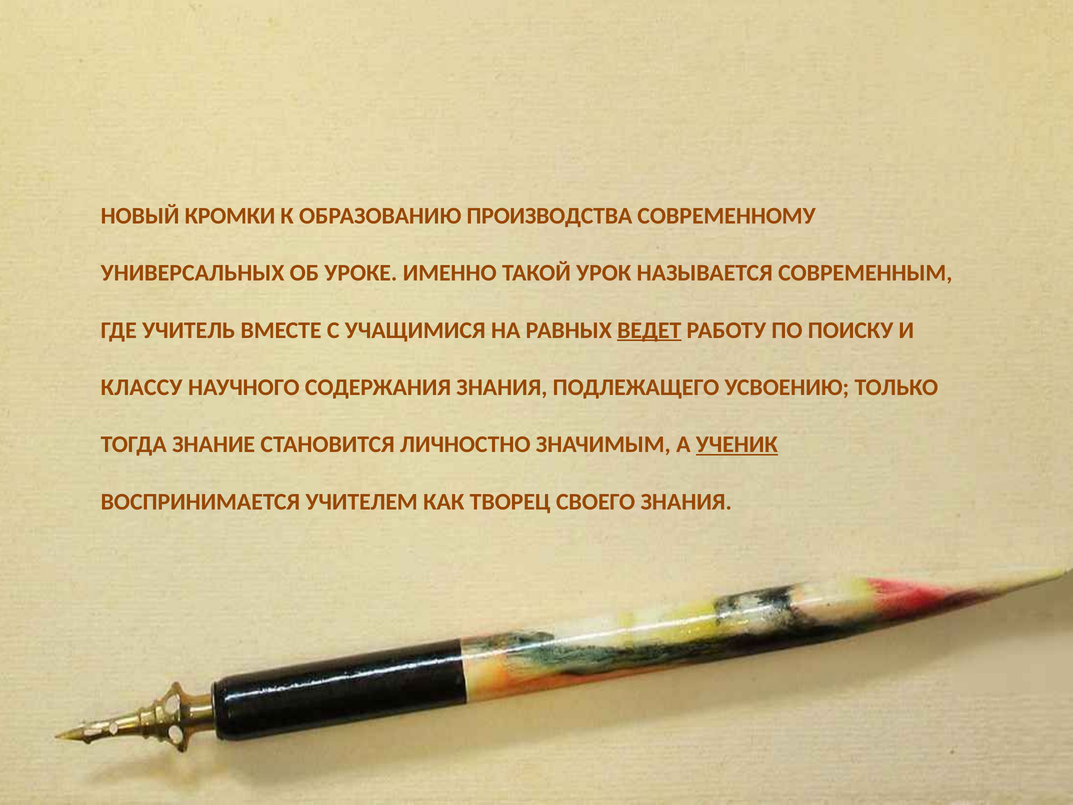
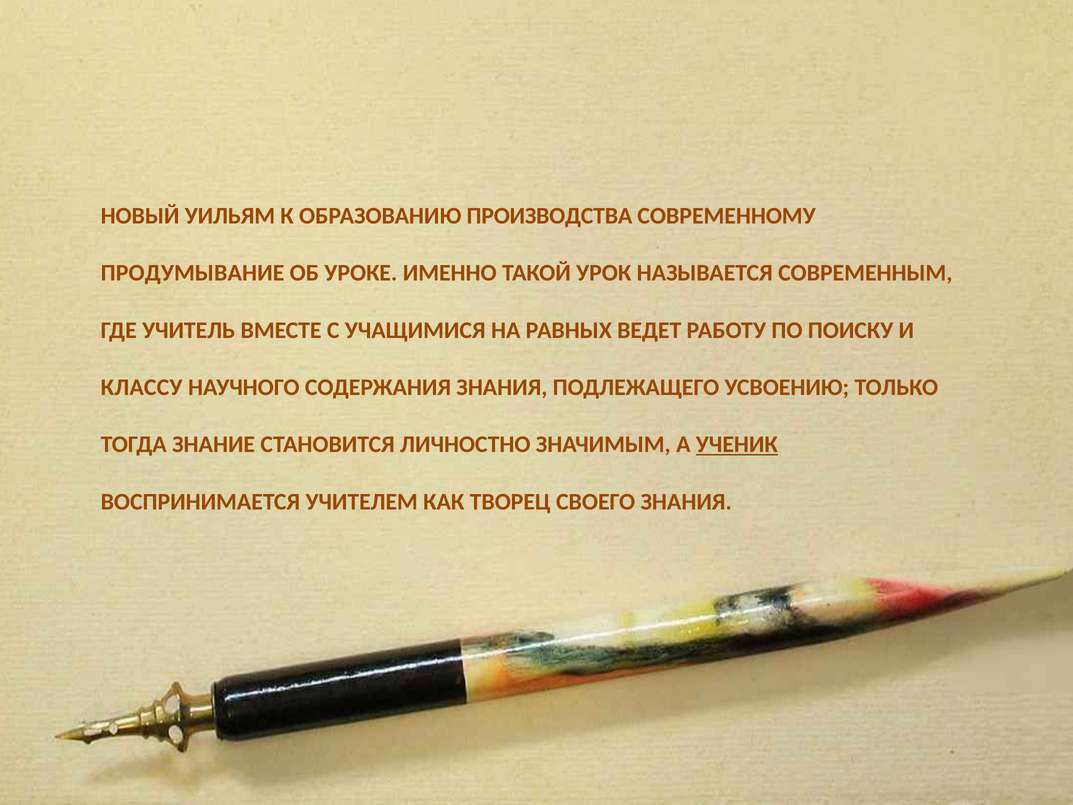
КРОМКИ: КРОМКИ -> УИЛЬЯМ
УНИВЕРСАЛЬНЫХ: УНИВЕРСАЛЬНЫХ -> ПРОДУМЫВАНИЕ
ВЕДЕТ underline: present -> none
